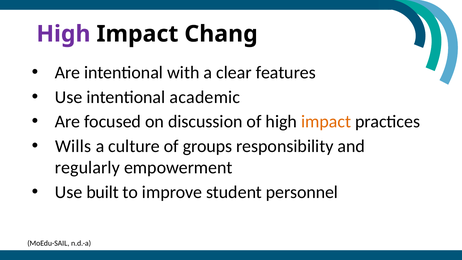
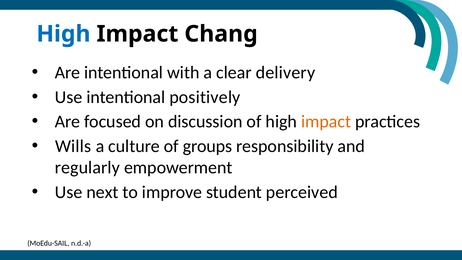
High at (63, 34) colour: purple -> blue
features: features -> delivery
academic: academic -> positively
built: built -> next
personnel: personnel -> perceived
